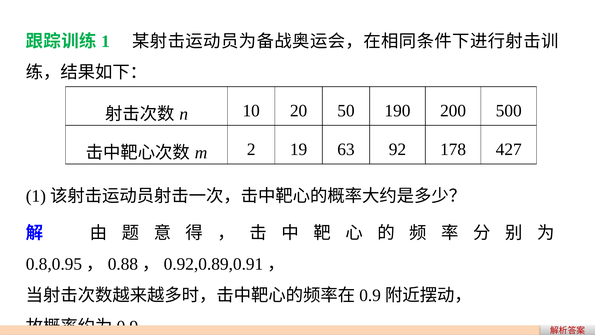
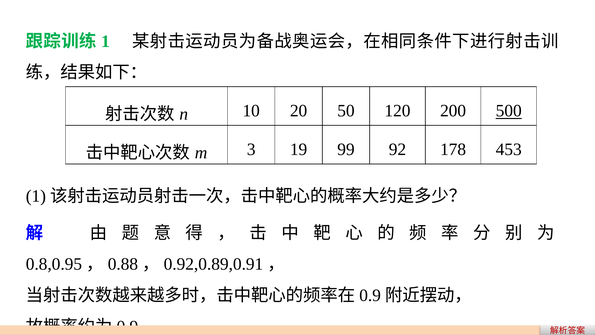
190: 190 -> 120
500 underline: none -> present
2: 2 -> 3
63: 63 -> 99
427: 427 -> 453
